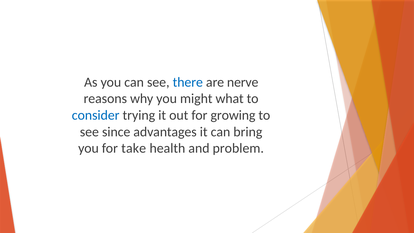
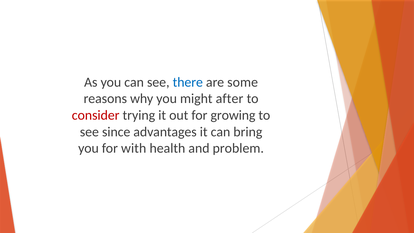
nerve: nerve -> some
what: what -> after
consider colour: blue -> red
take: take -> with
